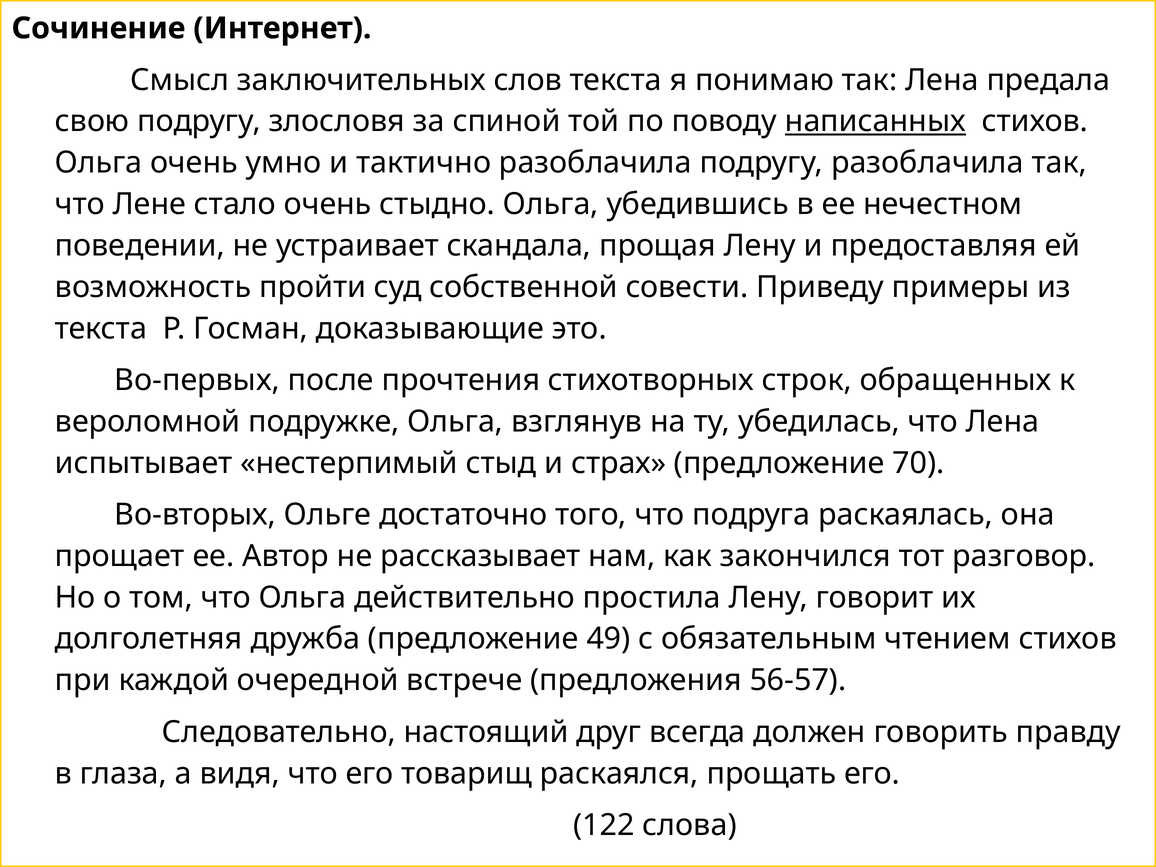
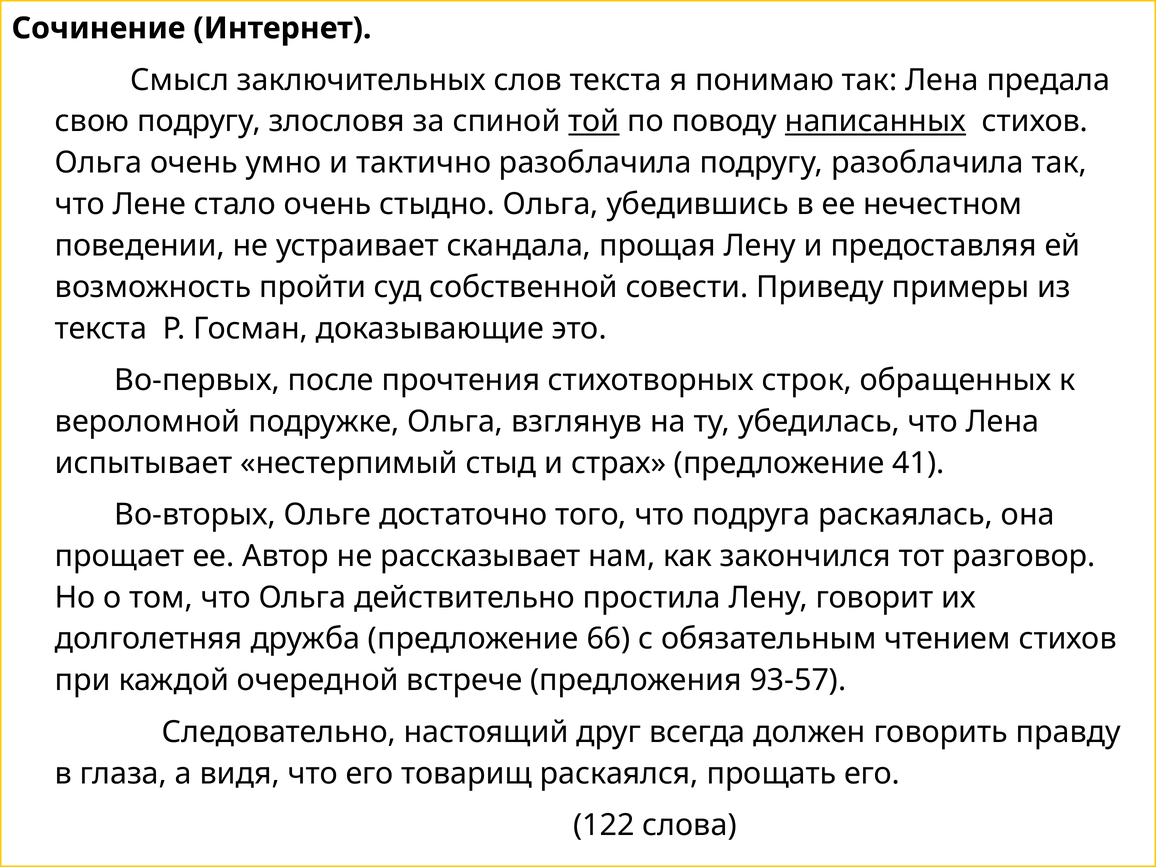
той underline: none -> present
70: 70 -> 41
49: 49 -> 66
56-57: 56-57 -> 93-57
